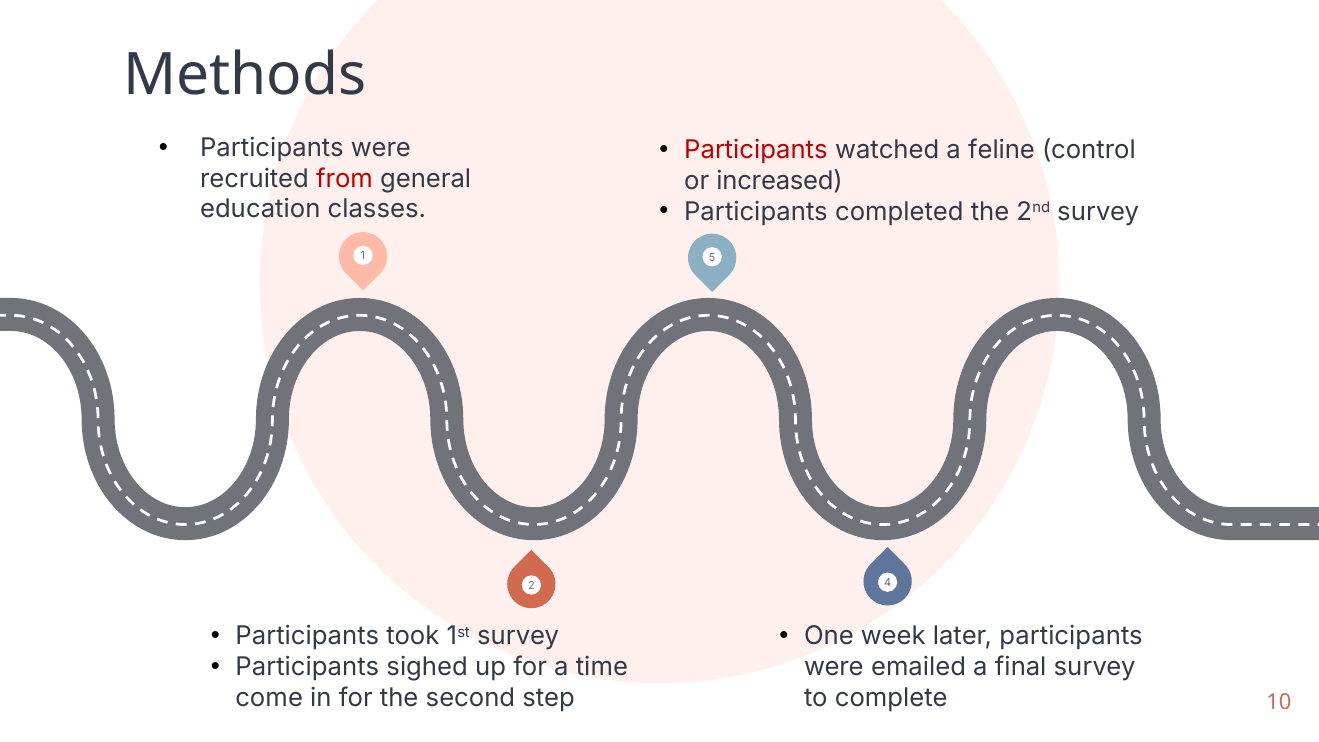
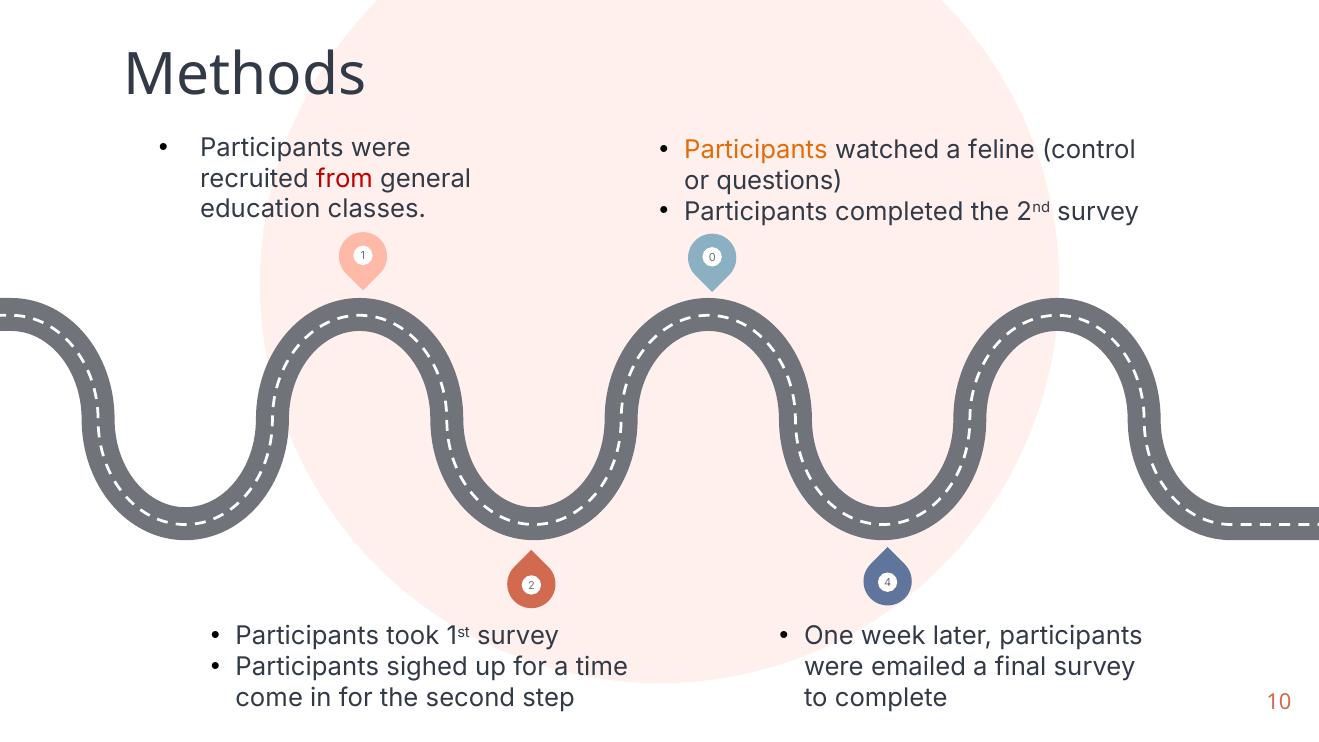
Participants at (756, 150) colour: red -> orange
increased: increased -> questions
5: 5 -> 0
